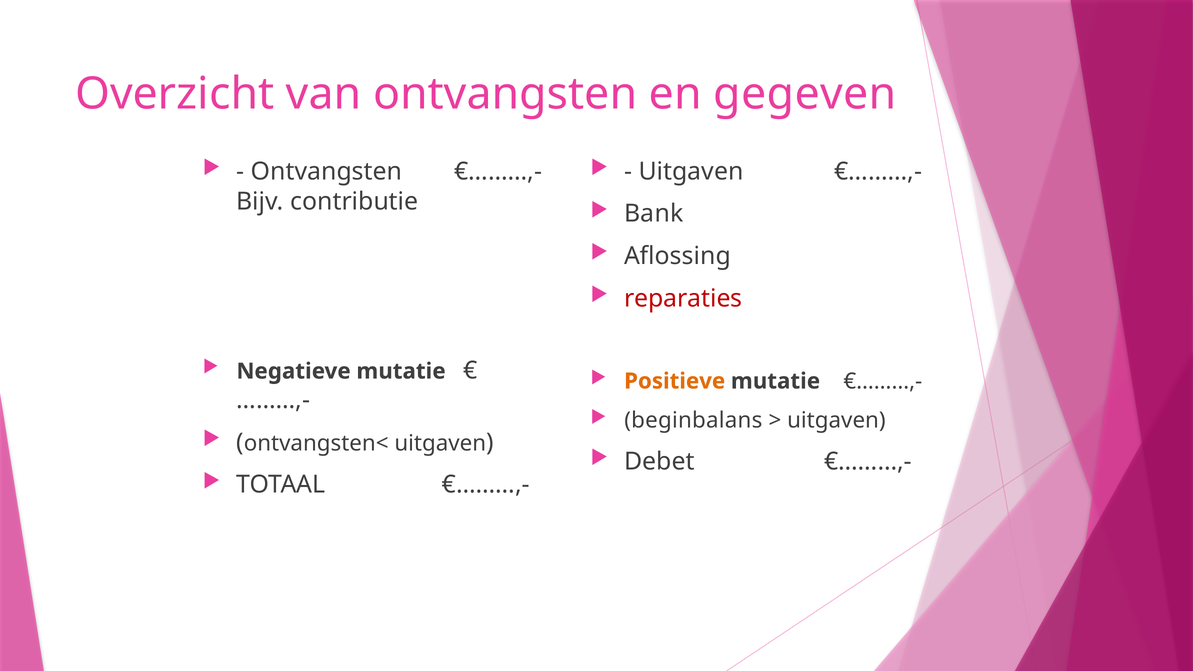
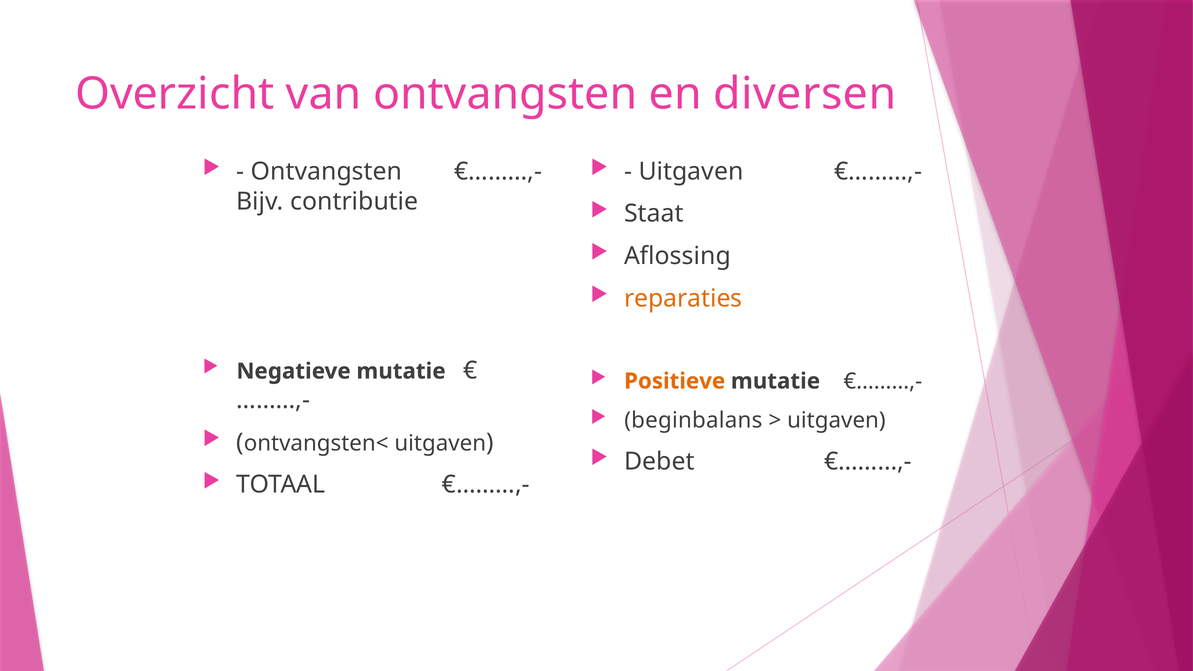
gegeven: gegeven -> diversen
Bank: Bank -> Staat
reparaties colour: red -> orange
